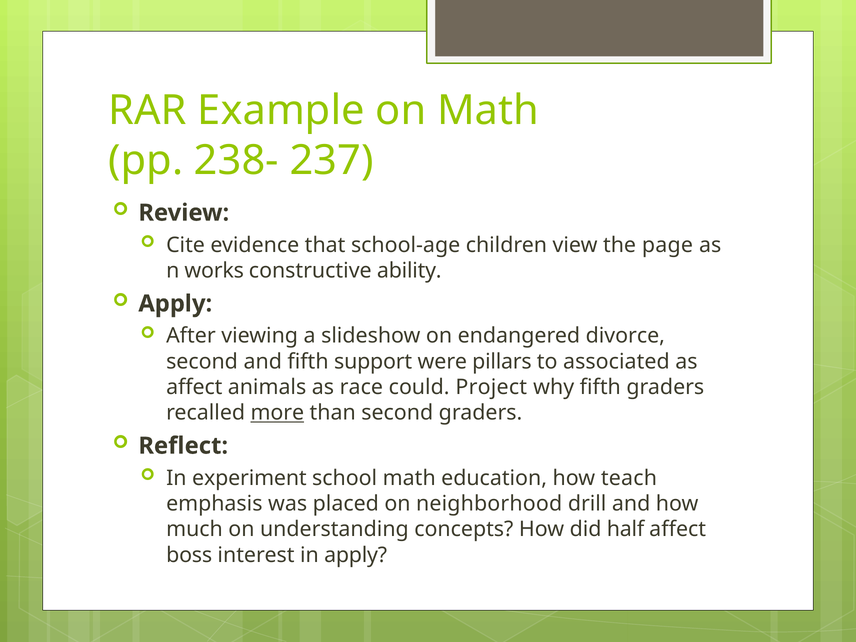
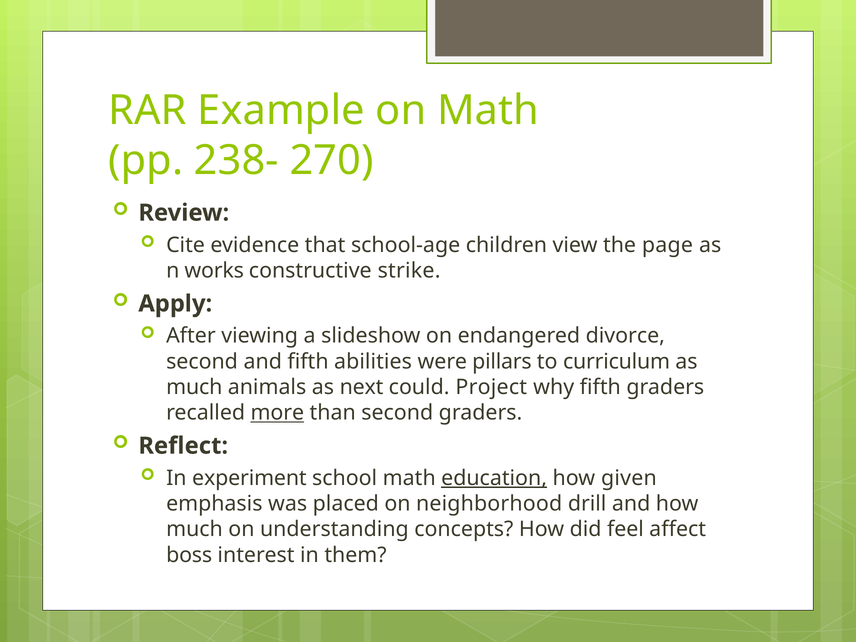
237: 237 -> 270
ability: ability -> strike
support: support -> abilities
associated: associated -> curriculum
affect at (194, 387): affect -> much
race: race -> next
education underline: none -> present
teach: teach -> given
half: half -> feel
in apply: apply -> them
